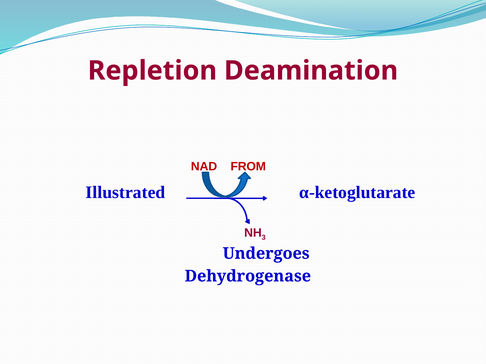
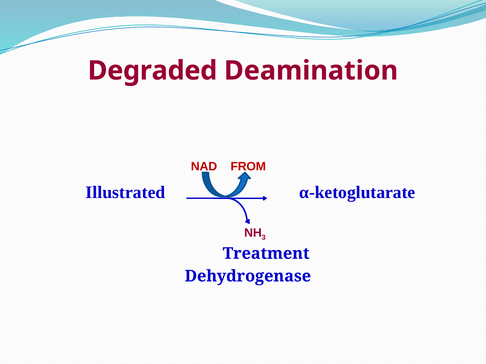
Repletion: Repletion -> Degraded
Undergoes: Undergoes -> Treatment
